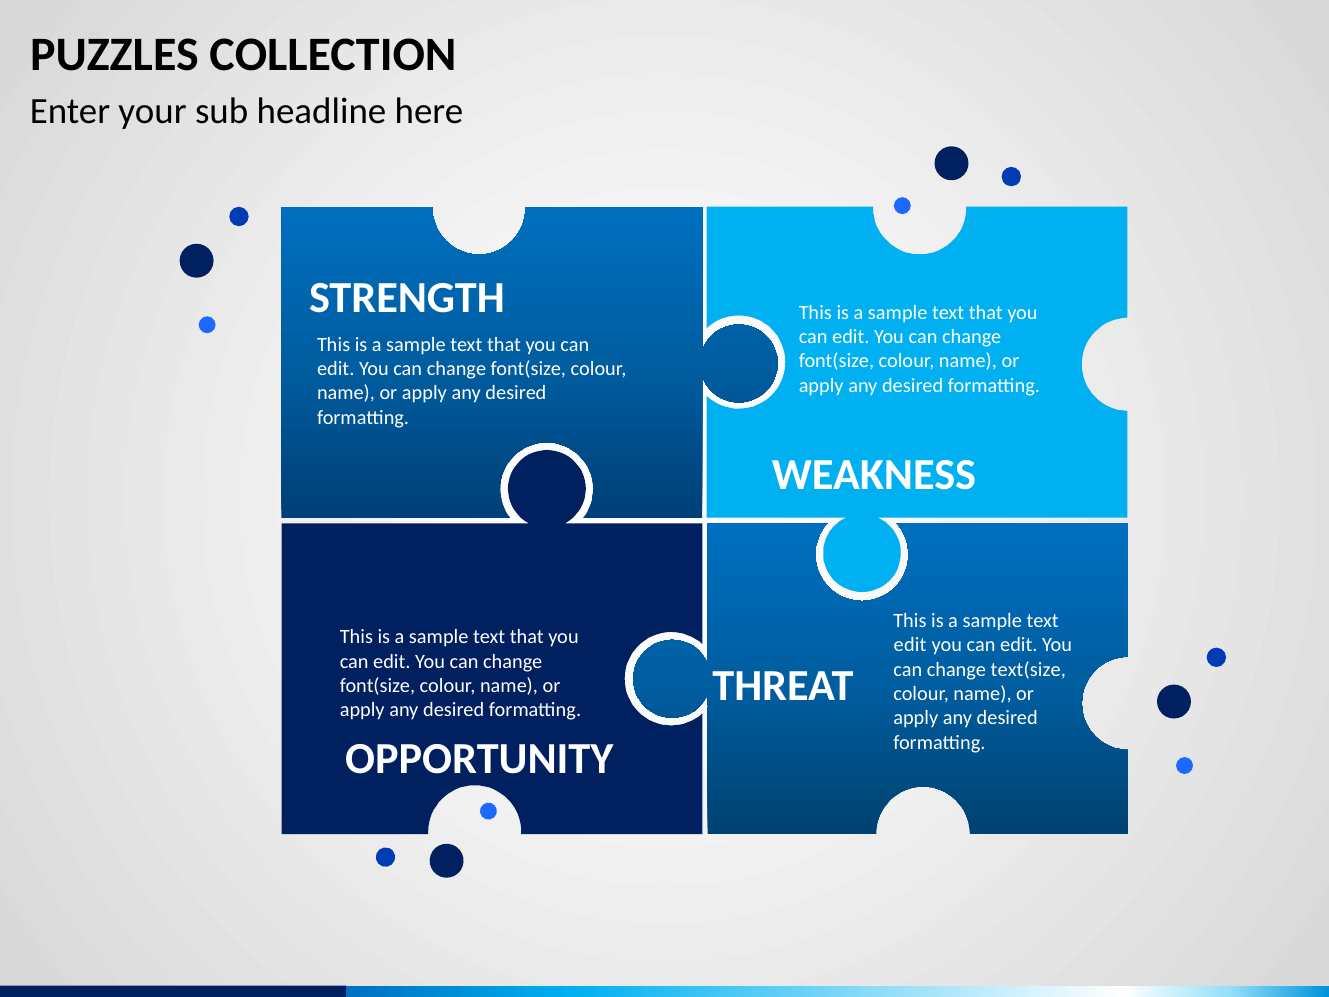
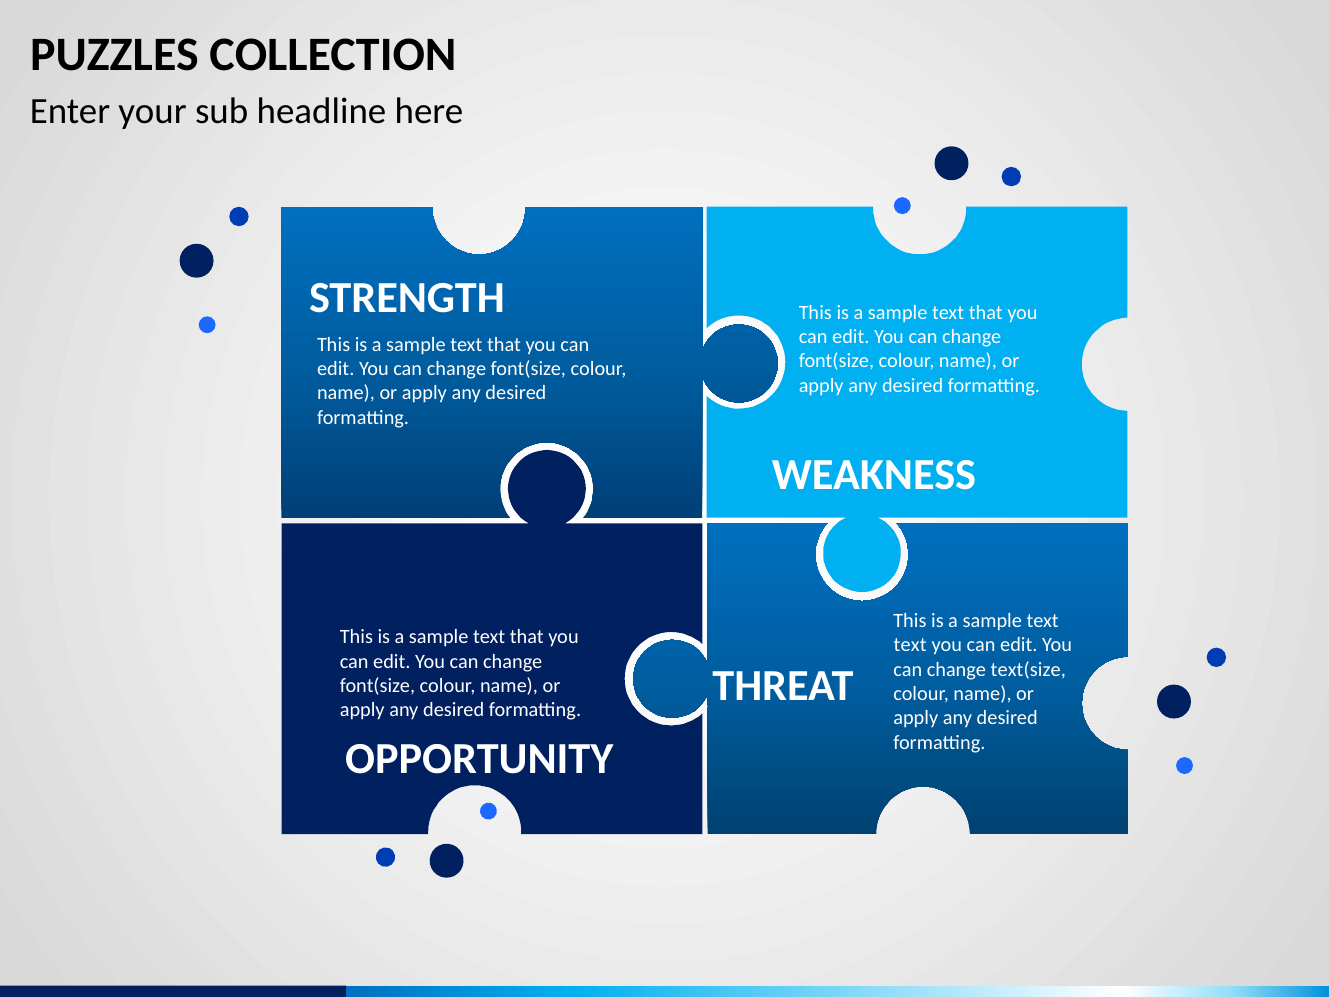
edit at (910, 645): edit -> text
